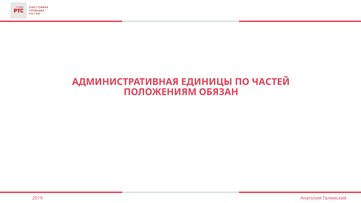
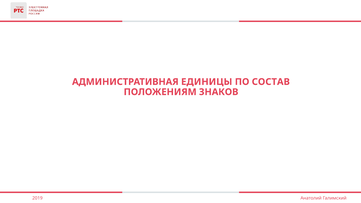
ЧАСТЕЙ: ЧАСТЕЙ -> СОСТАВ
ОБЯЗАН: ОБЯЗАН -> ЗНАКОВ
